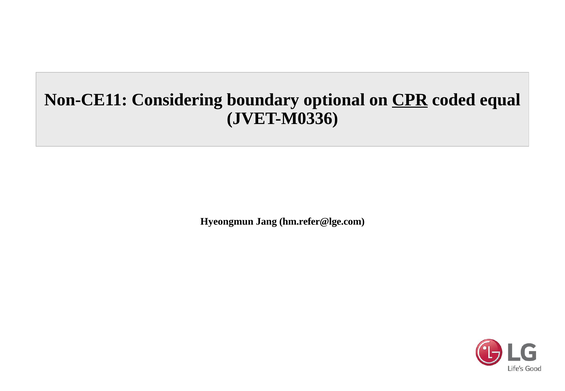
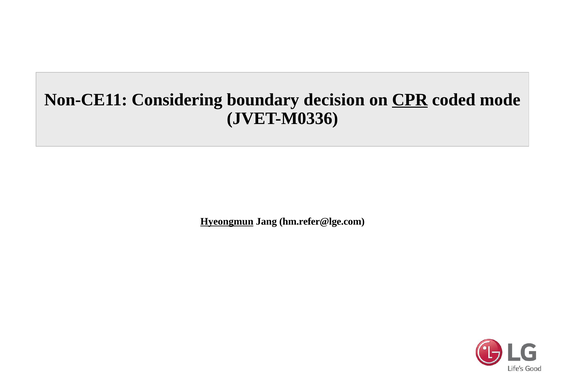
optional: optional -> decision
equal: equal -> mode
Hyeongmun underline: none -> present
